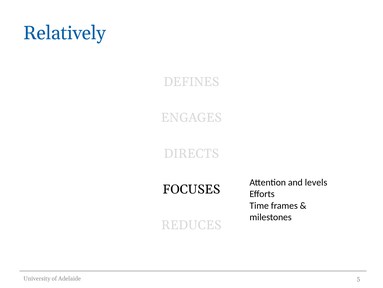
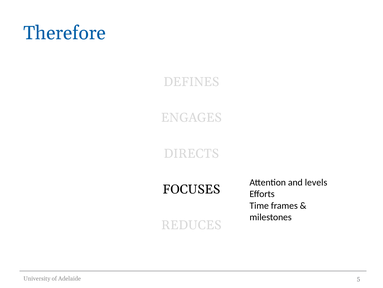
Relatively: Relatively -> Therefore
